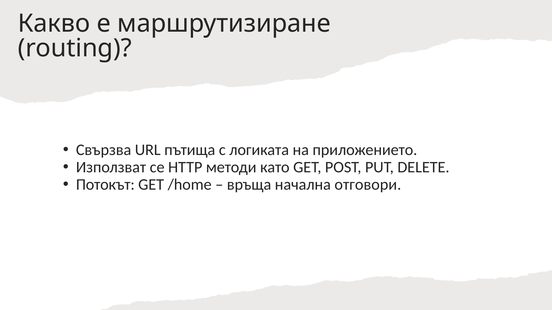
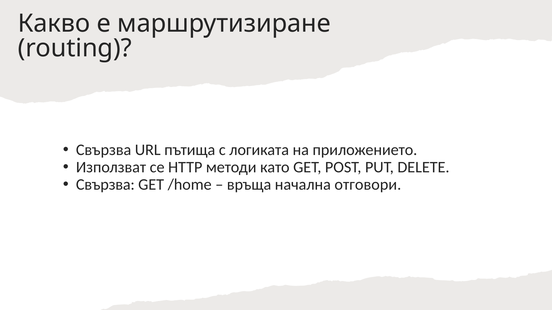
Потокът at (105, 185): Потокът -> Свързва
